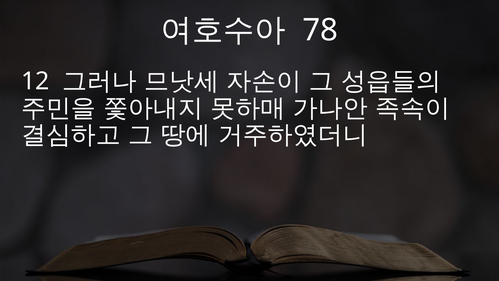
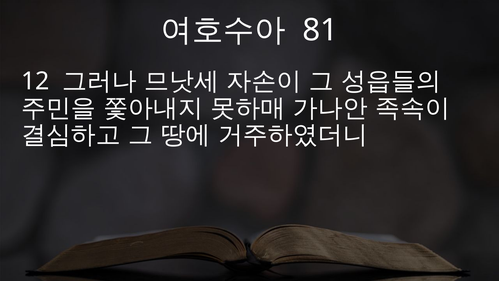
78: 78 -> 81
